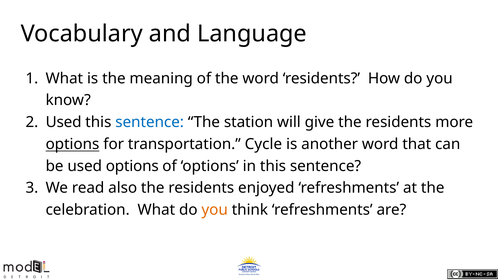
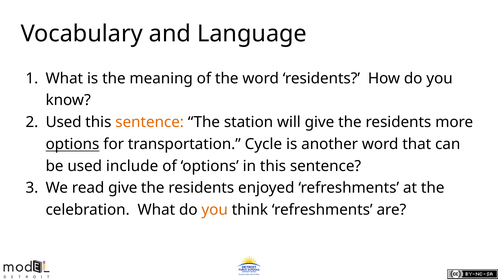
sentence at (150, 122) colour: blue -> orange
used options: options -> include
read also: also -> give
